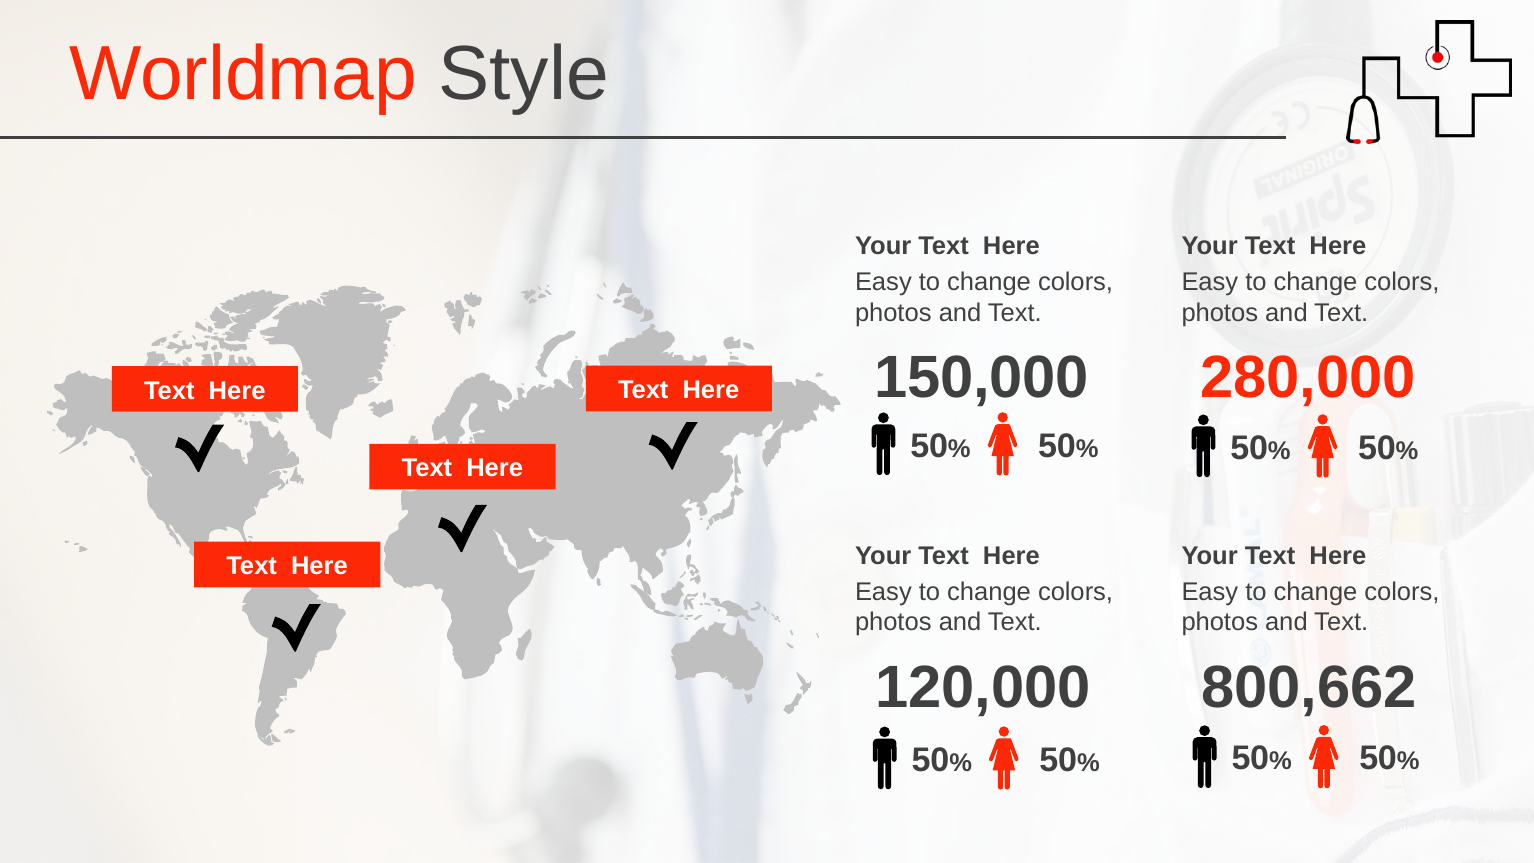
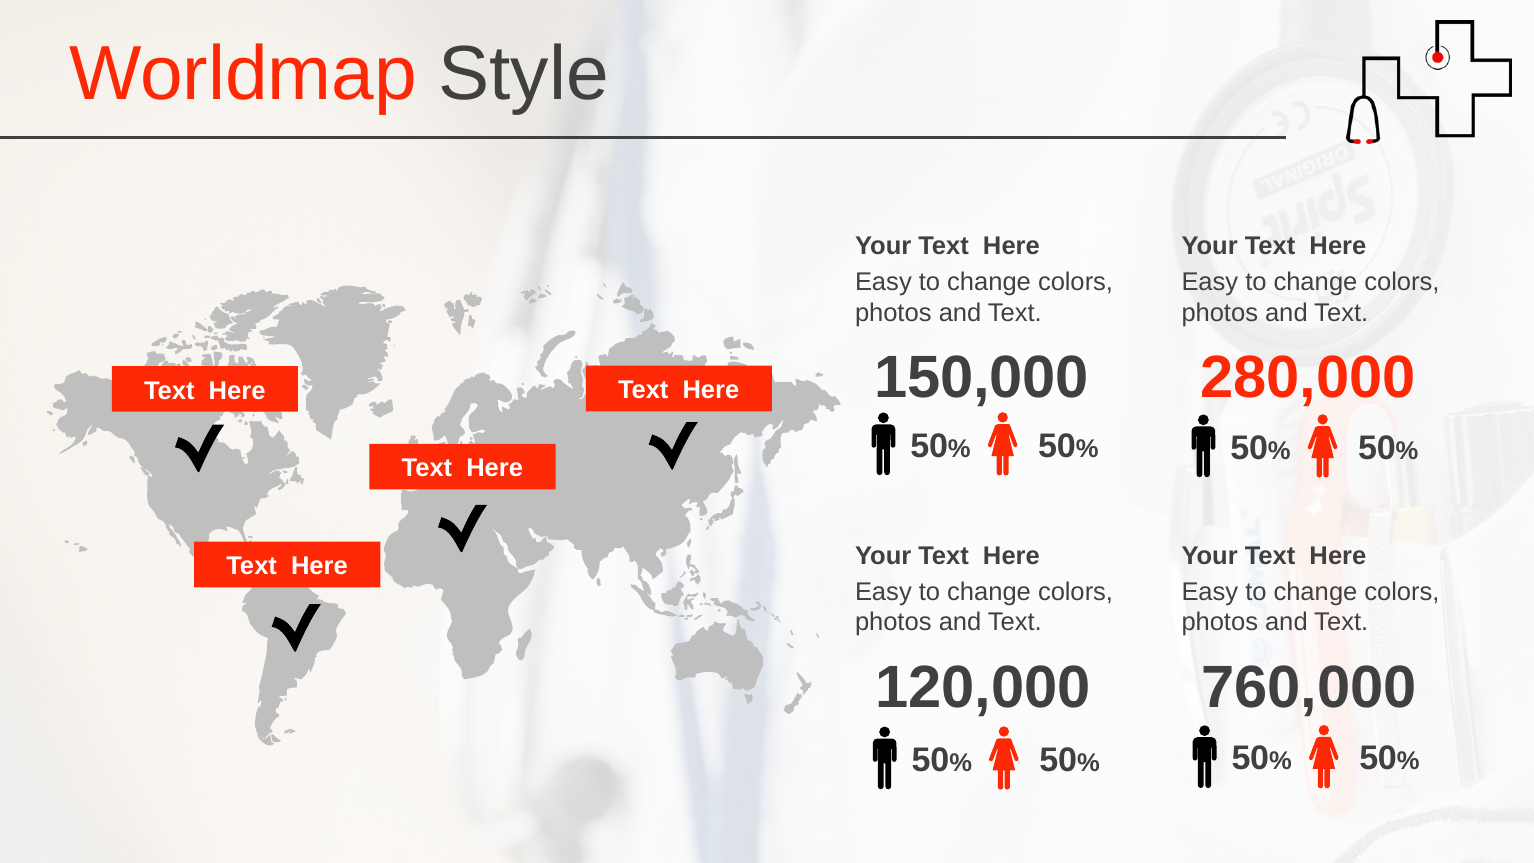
800,662: 800,662 -> 760,000
